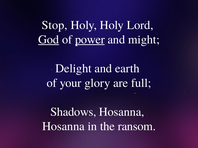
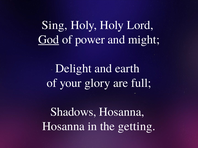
Stop: Stop -> Sing
power underline: present -> none
ransom: ransom -> getting
